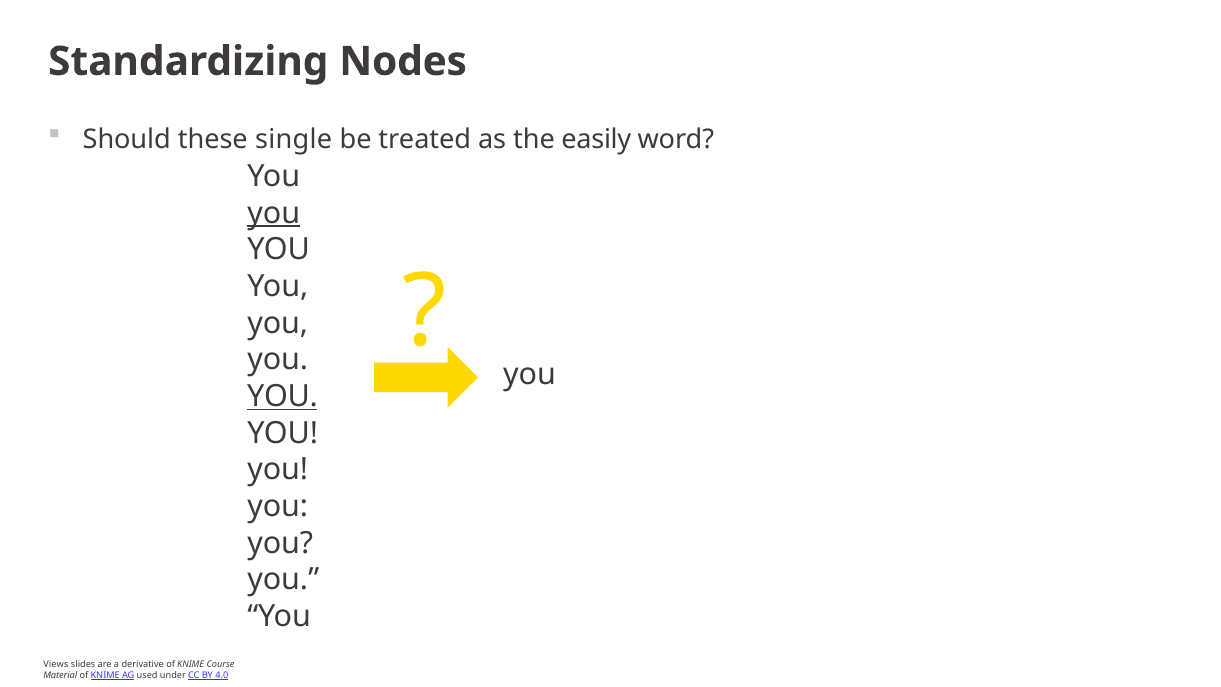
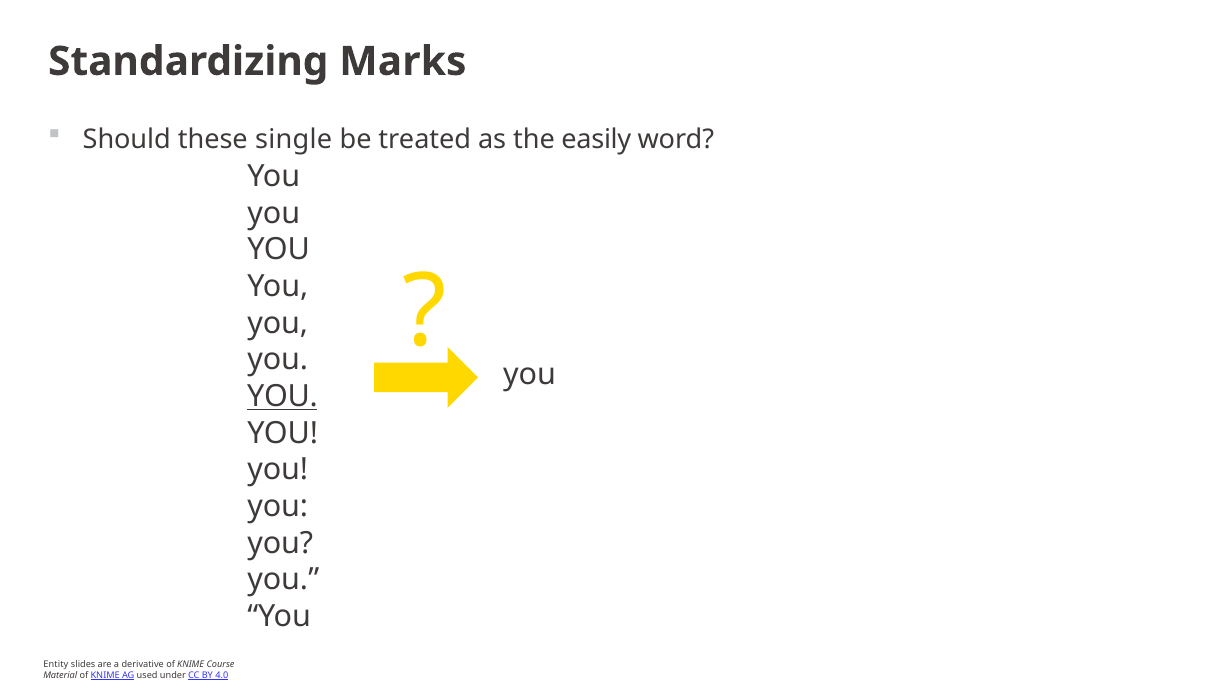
Nodes: Nodes -> Marks
you at (274, 213) underline: present -> none
Views: Views -> Entity
